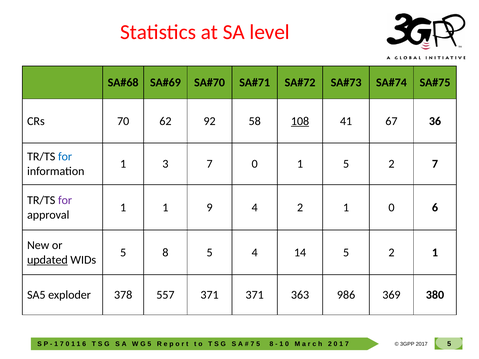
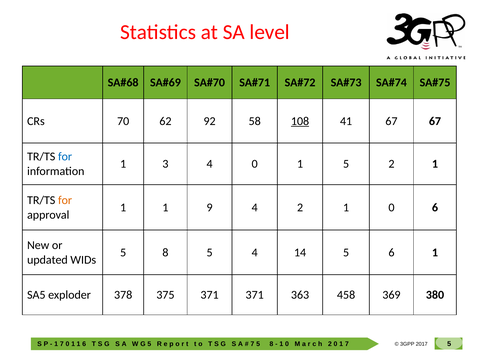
67 36: 36 -> 67
3 7: 7 -> 4
5 2 7: 7 -> 1
for at (65, 200) colour: purple -> orange
14 5 2: 2 -> 6
updated underline: present -> none
557: 557 -> 375
986: 986 -> 458
